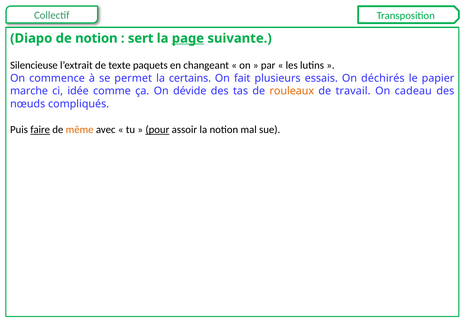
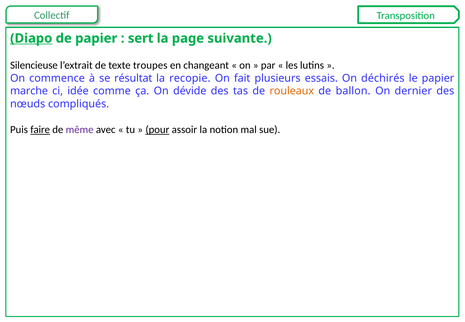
Diapo underline: none -> present
de notion: notion -> papier
page underline: present -> none
paquets: paquets -> troupes
permet: permet -> résultat
certains: certains -> recopie
travail: travail -> ballon
cadeau: cadeau -> dernier
même colour: orange -> purple
